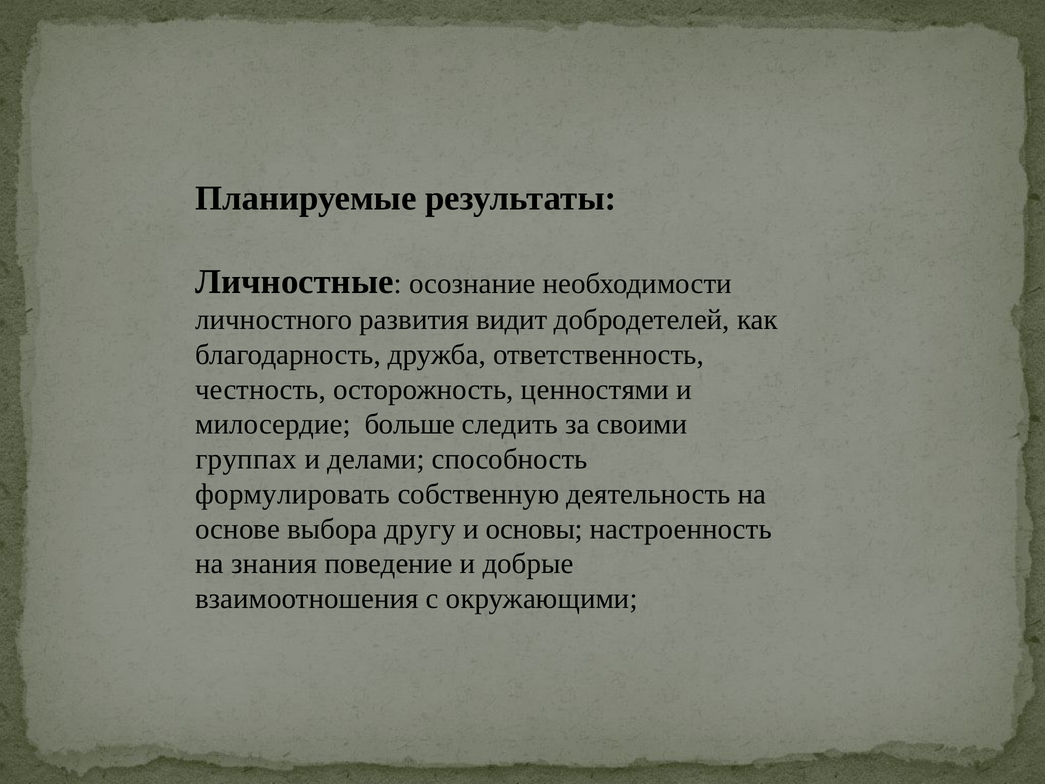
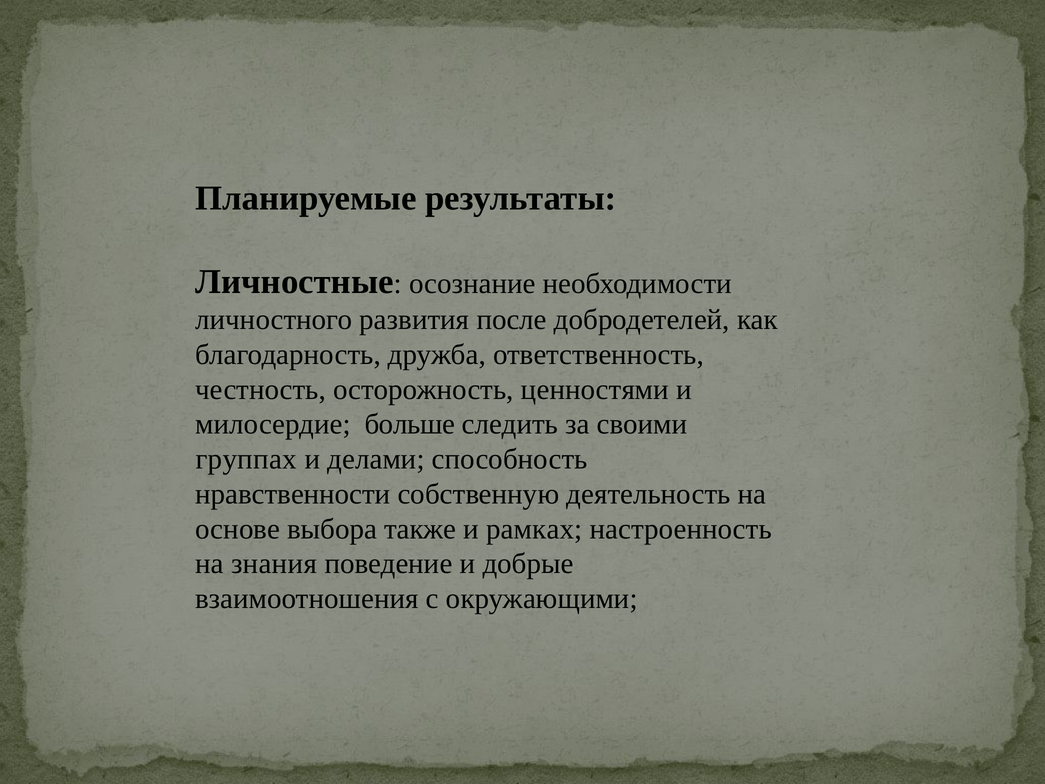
видит: видит -> после
формулировать: формулировать -> нравственности
другу: другу -> также
основы: основы -> рамках
